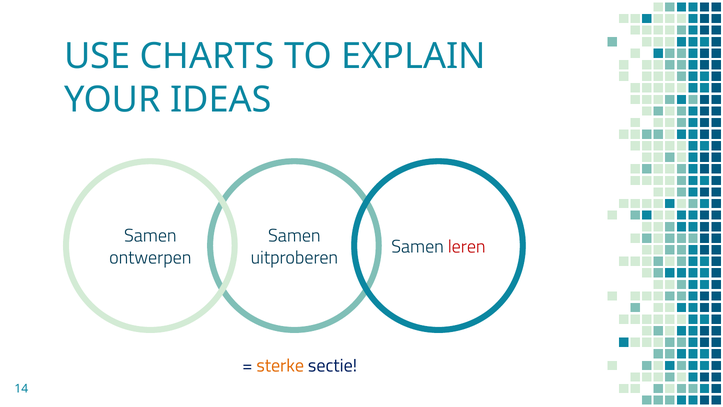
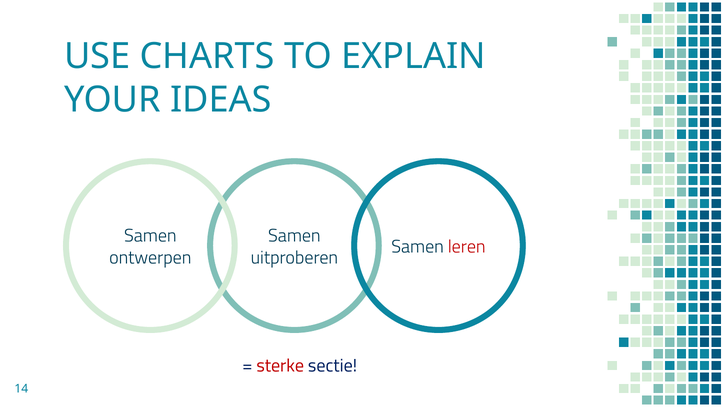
sterke colour: orange -> red
